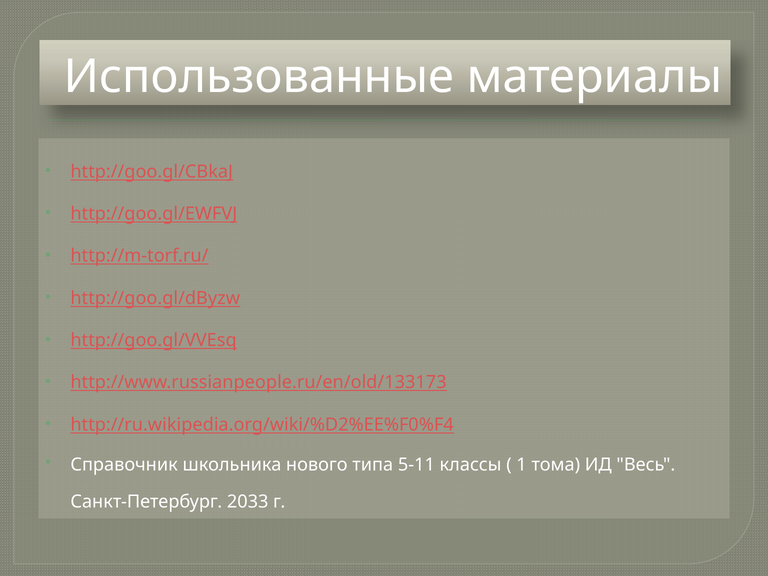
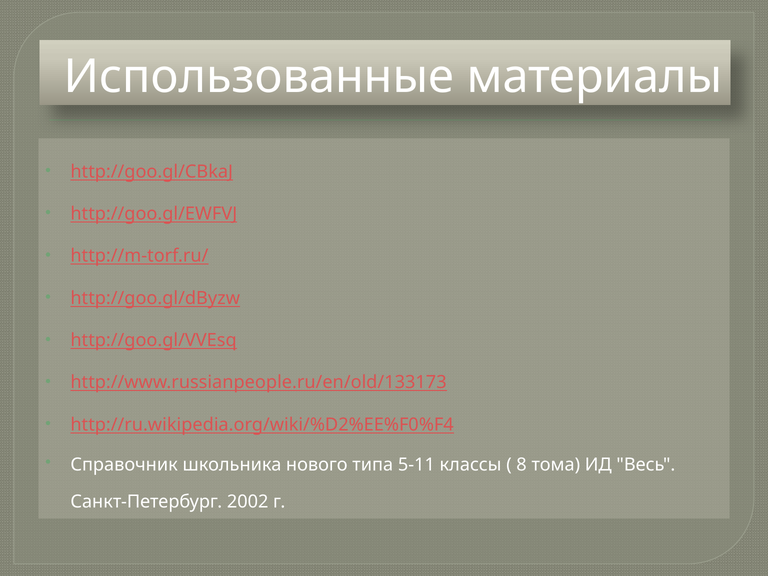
1: 1 -> 8
2033: 2033 -> 2002
